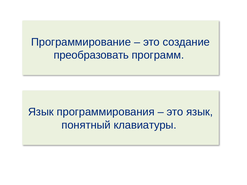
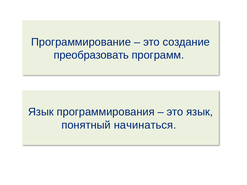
клавиатуры: клавиатуры -> начинаться
